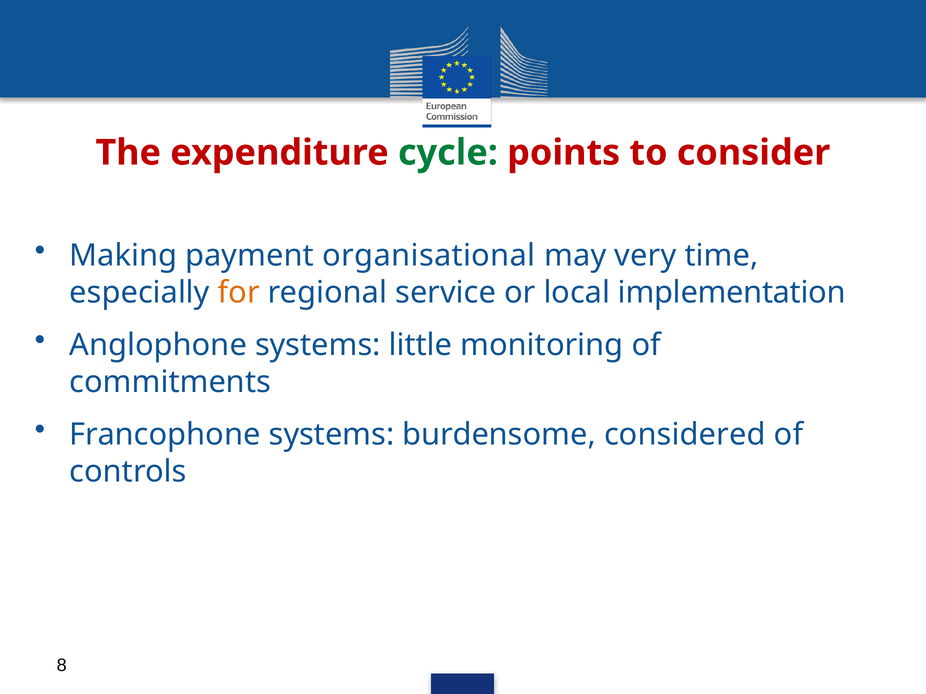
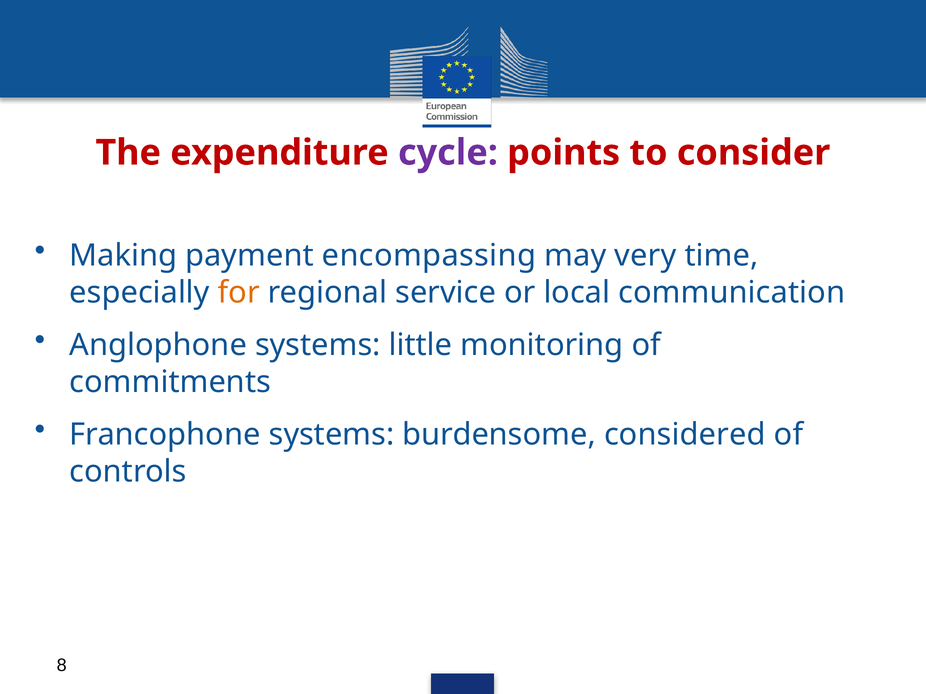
cycle colour: green -> purple
organisational: organisational -> encompassing
implementation: implementation -> communication
